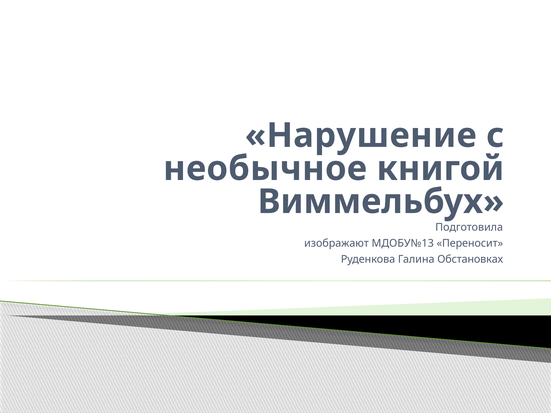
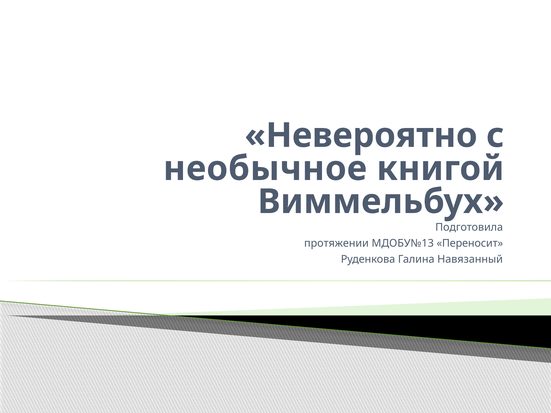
Нарушение: Нарушение -> Невероятно
изображают: изображают -> протяжении
Обстановках: Обстановках -> Навязанный
